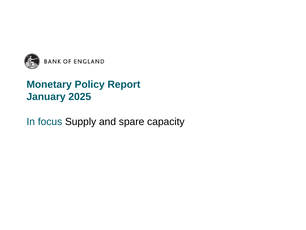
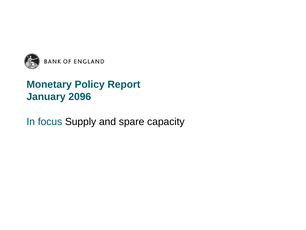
2025: 2025 -> 2096
